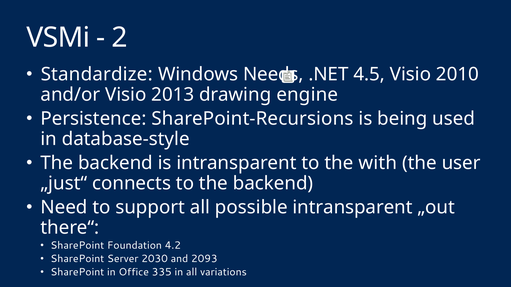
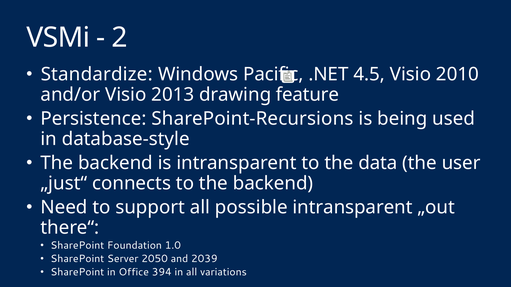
Needs: Needs -> Pacific
engine: engine -> feature
with: with -> data
4.2: 4.2 -> 1.0
2030: 2030 -> 2050
2093: 2093 -> 2039
335: 335 -> 394
